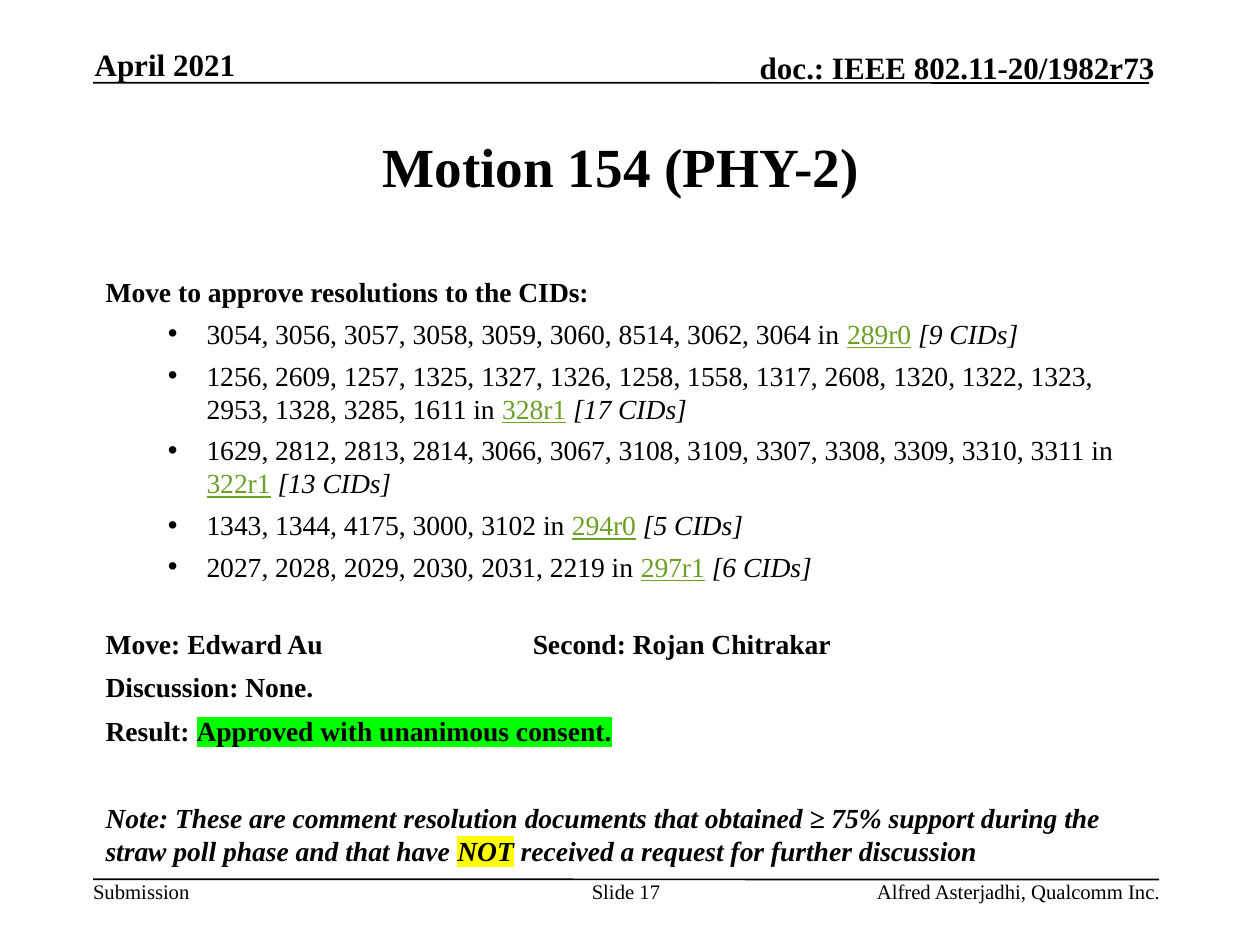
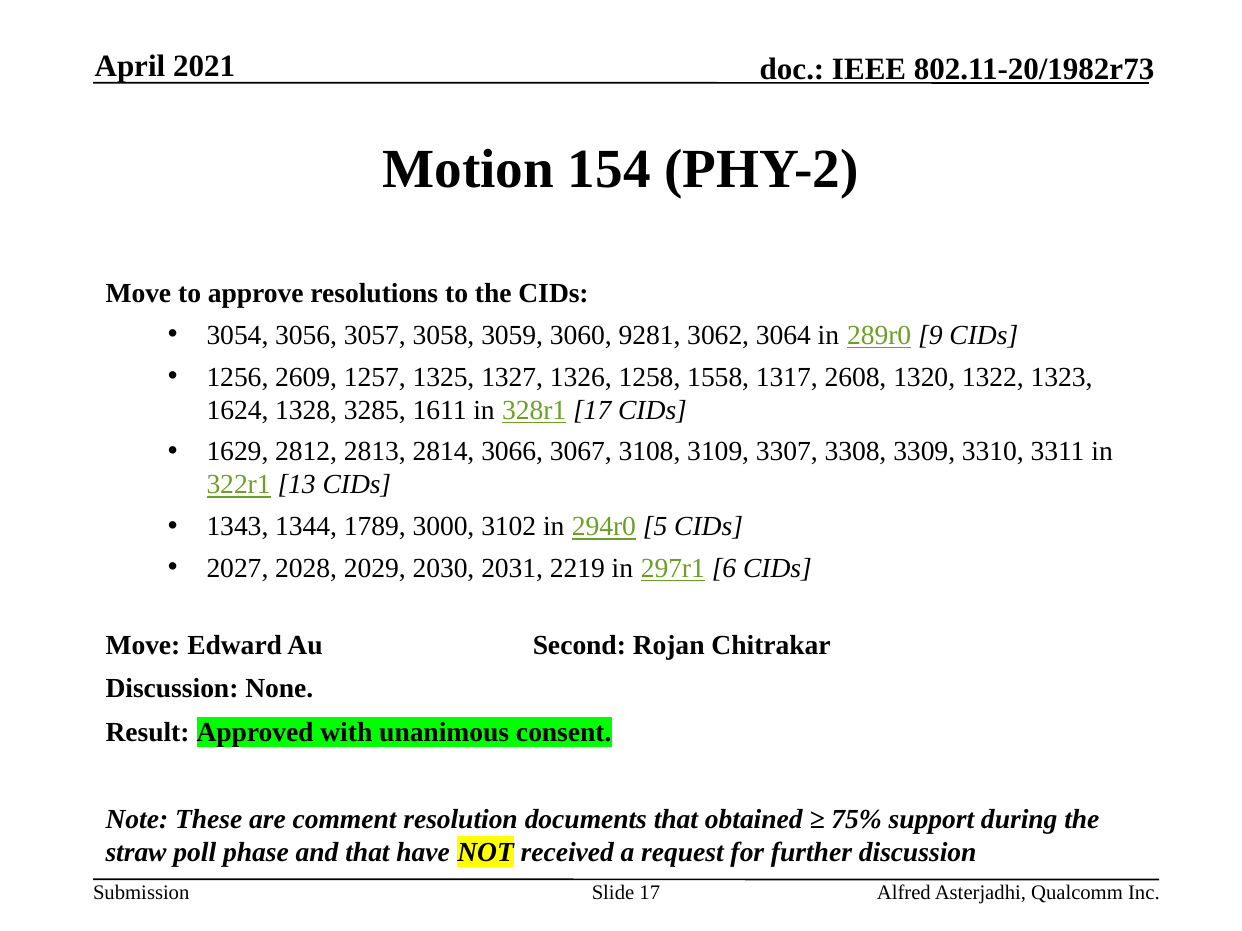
8514: 8514 -> 9281
2953: 2953 -> 1624
4175: 4175 -> 1789
